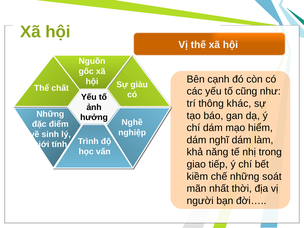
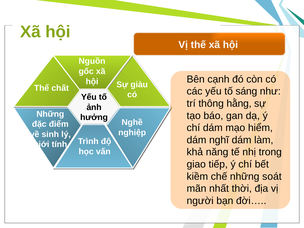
cũng: cũng -> sáng
khác: khác -> hằng
